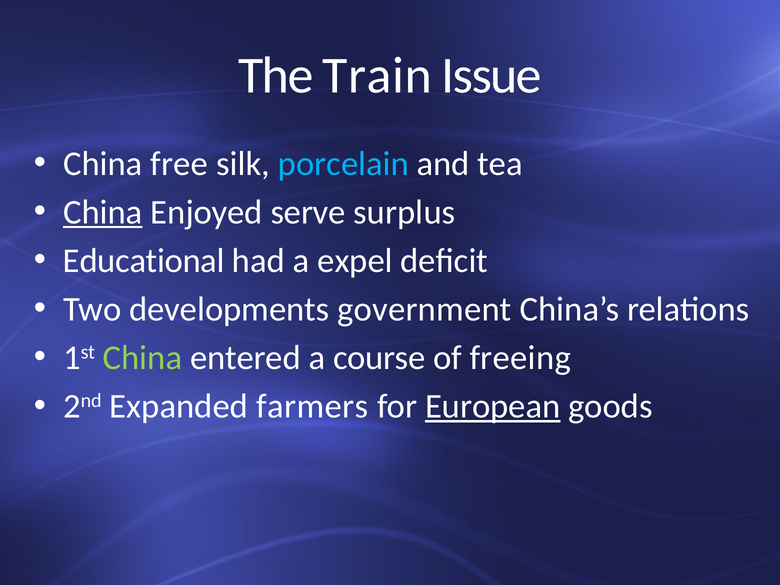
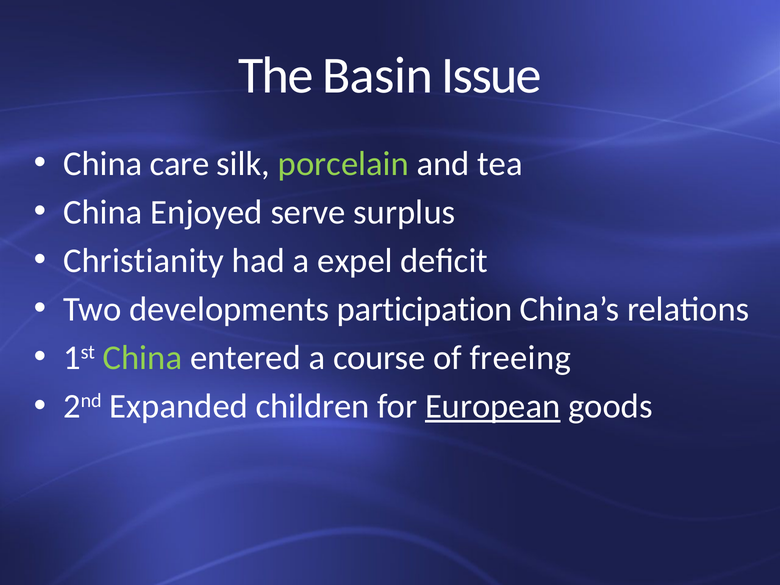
Train: Train -> Basin
free: free -> care
porcelain colour: light blue -> light green
China at (103, 212) underline: present -> none
Educational: Educational -> Christianity
government: government -> participation
farmers: farmers -> children
